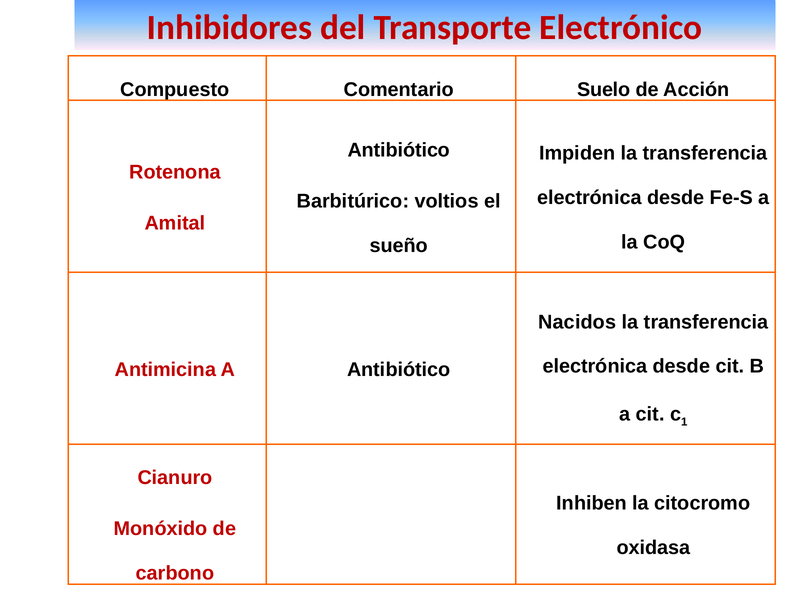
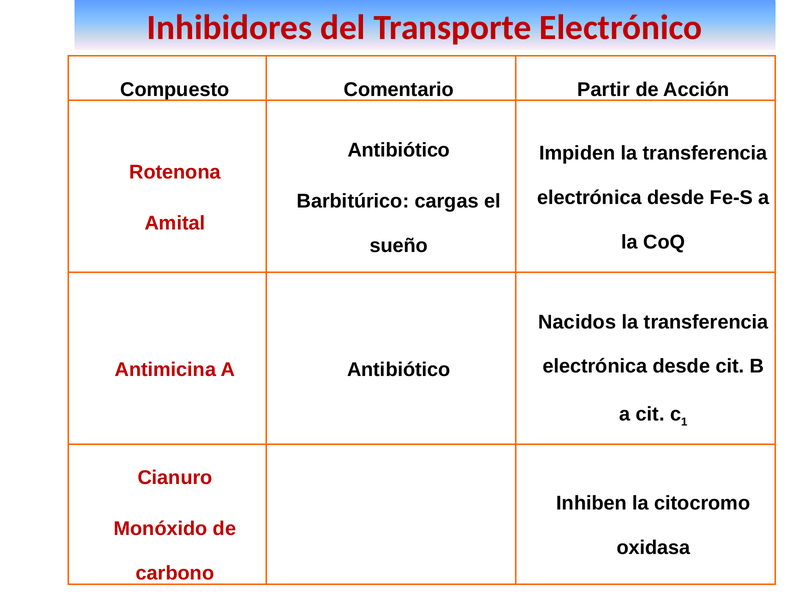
Suelo: Suelo -> Partir
voltios: voltios -> cargas
